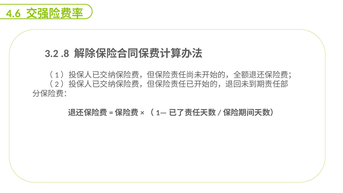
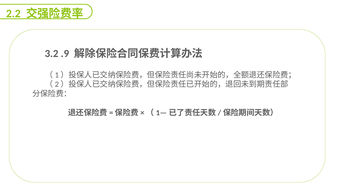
4.6: 4.6 -> 2.2
.8: .8 -> .9
